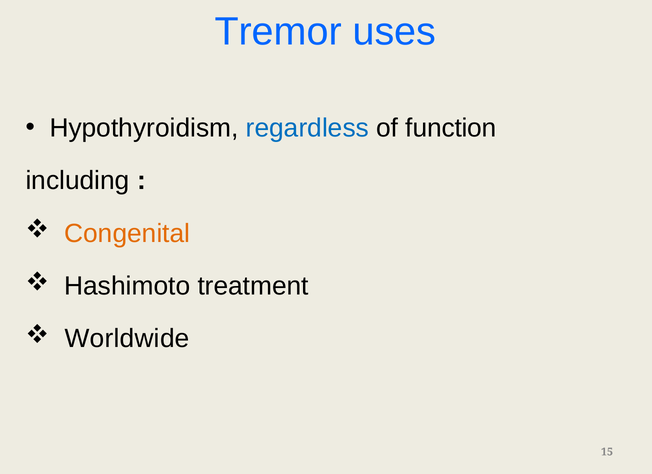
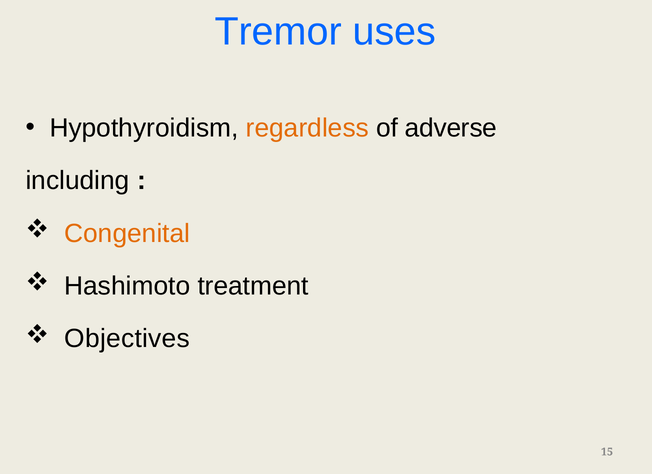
regardless colour: blue -> orange
function: function -> adverse
Worldwide: Worldwide -> Objectives
